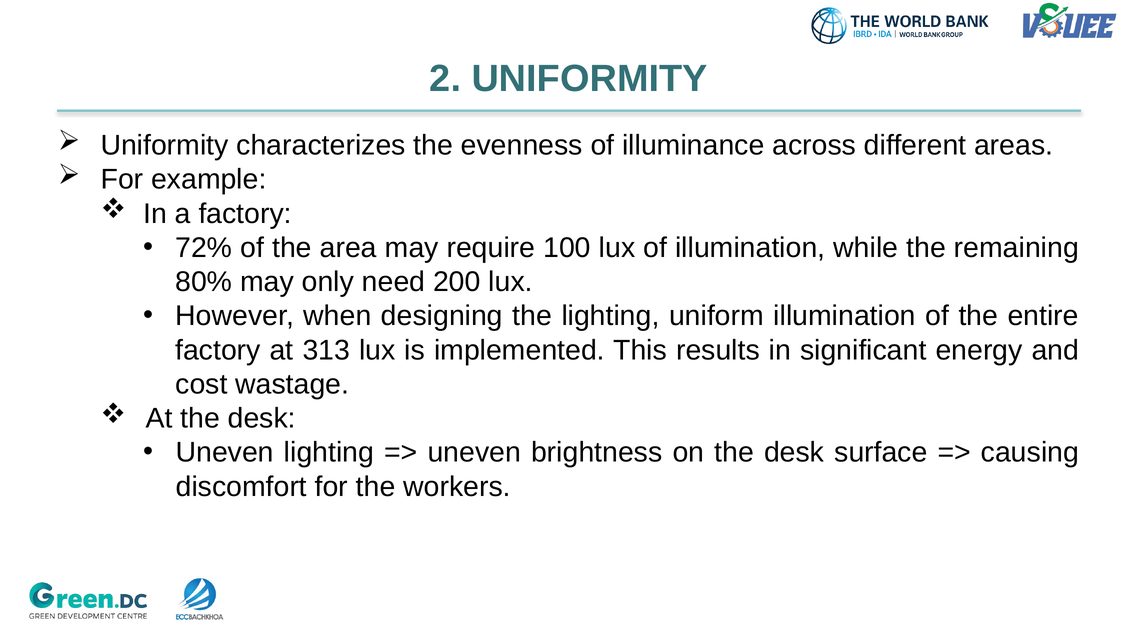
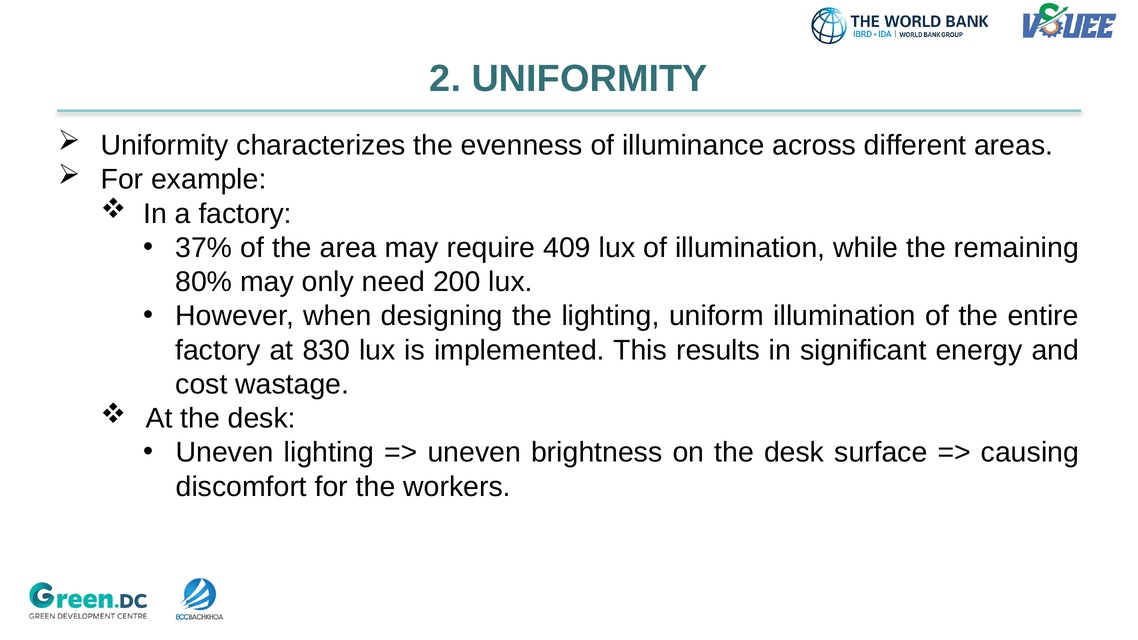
72%: 72% -> 37%
100: 100 -> 409
313: 313 -> 830
